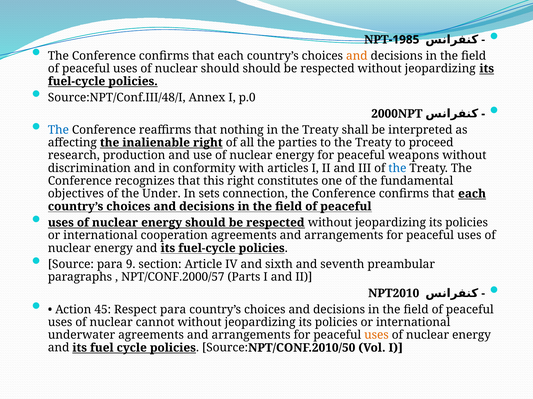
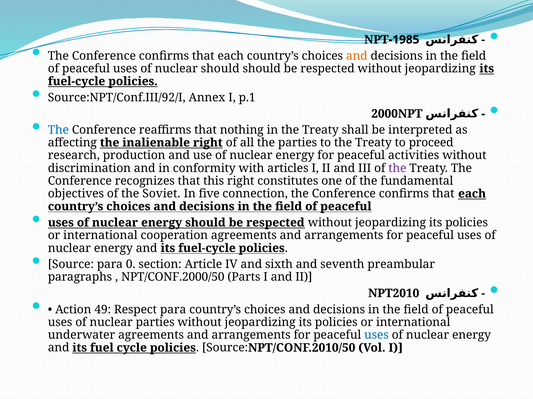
Source:NPT/Conf.III/48/I: Source:NPT/Conf.III/48/I -> Source:NPT/Conf.III/92/I
p.0: p.0 -> p.1
weapons: weapons -> activities
the at (397, 168) colour: blue -> purple
Under: Under -> Soviet
sets: sets -> five
9: 9 -> 0
NPT/CONF.2000/57: NPT/CONF.2000/57 -> NPT/CONF.2000/50
45: 45 -> 49
nuclear cannot: cannot -> parties
uses at (376, 336) colour: orange -> blue
